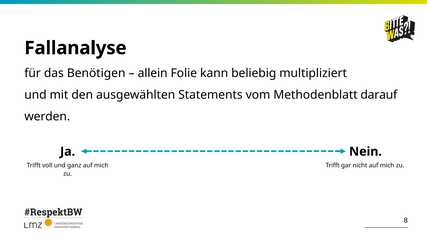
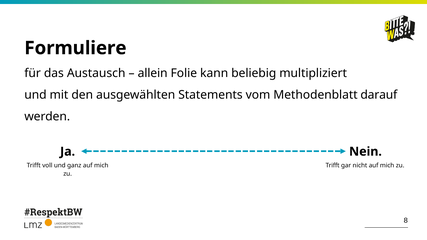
Fallanalyse: Fallanalyse -> Formuliere
Benötigen: Benötigen -> Austausch
